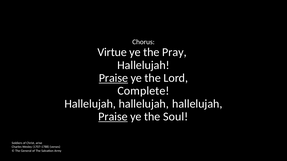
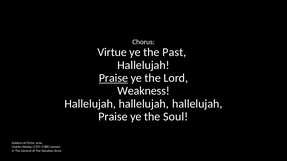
Pray: Pray -> Past
Complete: Complete -> Weakness
Praise at (113, 117) underline: present -> none
